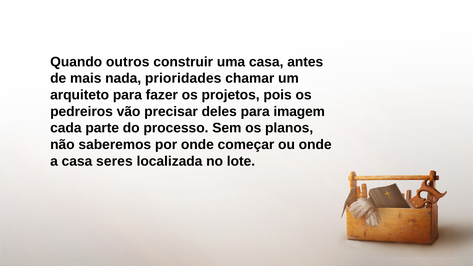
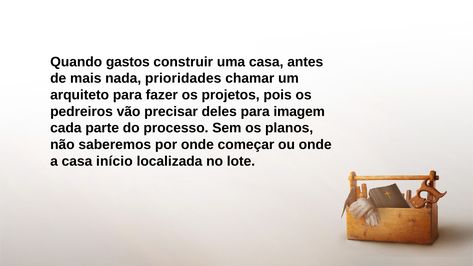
outros: outros -> gastos
seres: seres -> início
